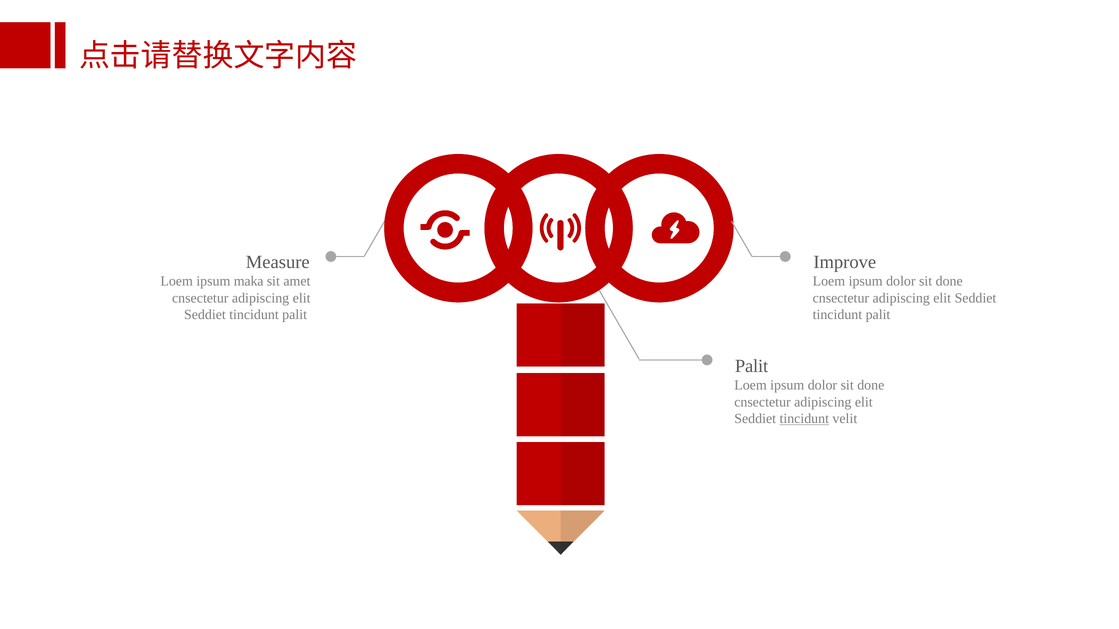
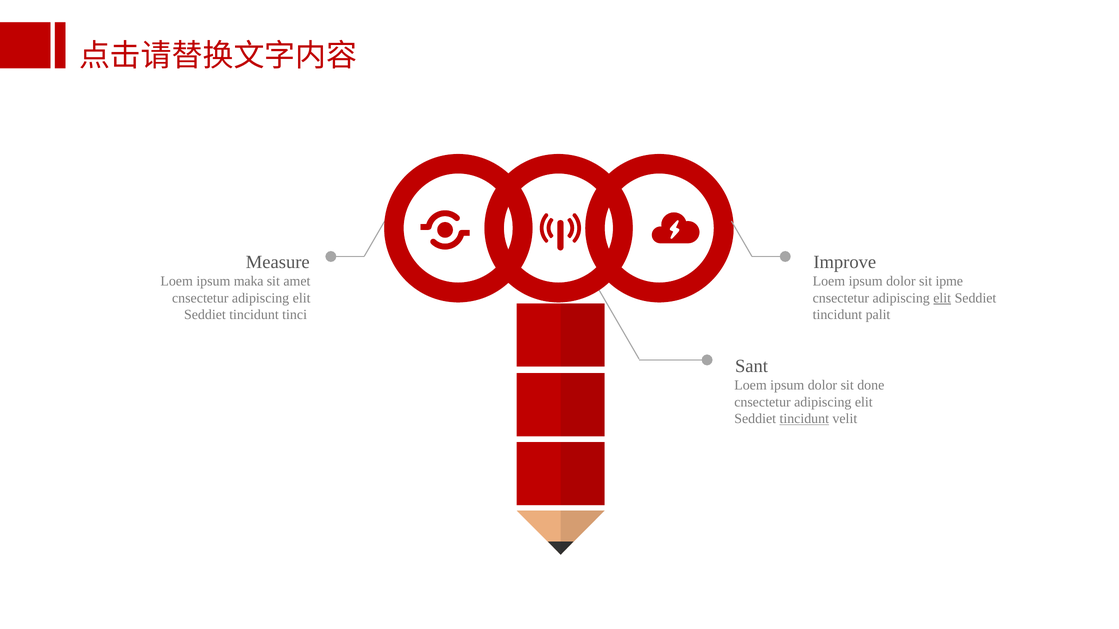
done at (949, 281): done -> ipme
elit at (942, 298) underline: none -> present
palit at (295, 315): palit -> tinci
Palit at (752, 366): Palit -> Sant
